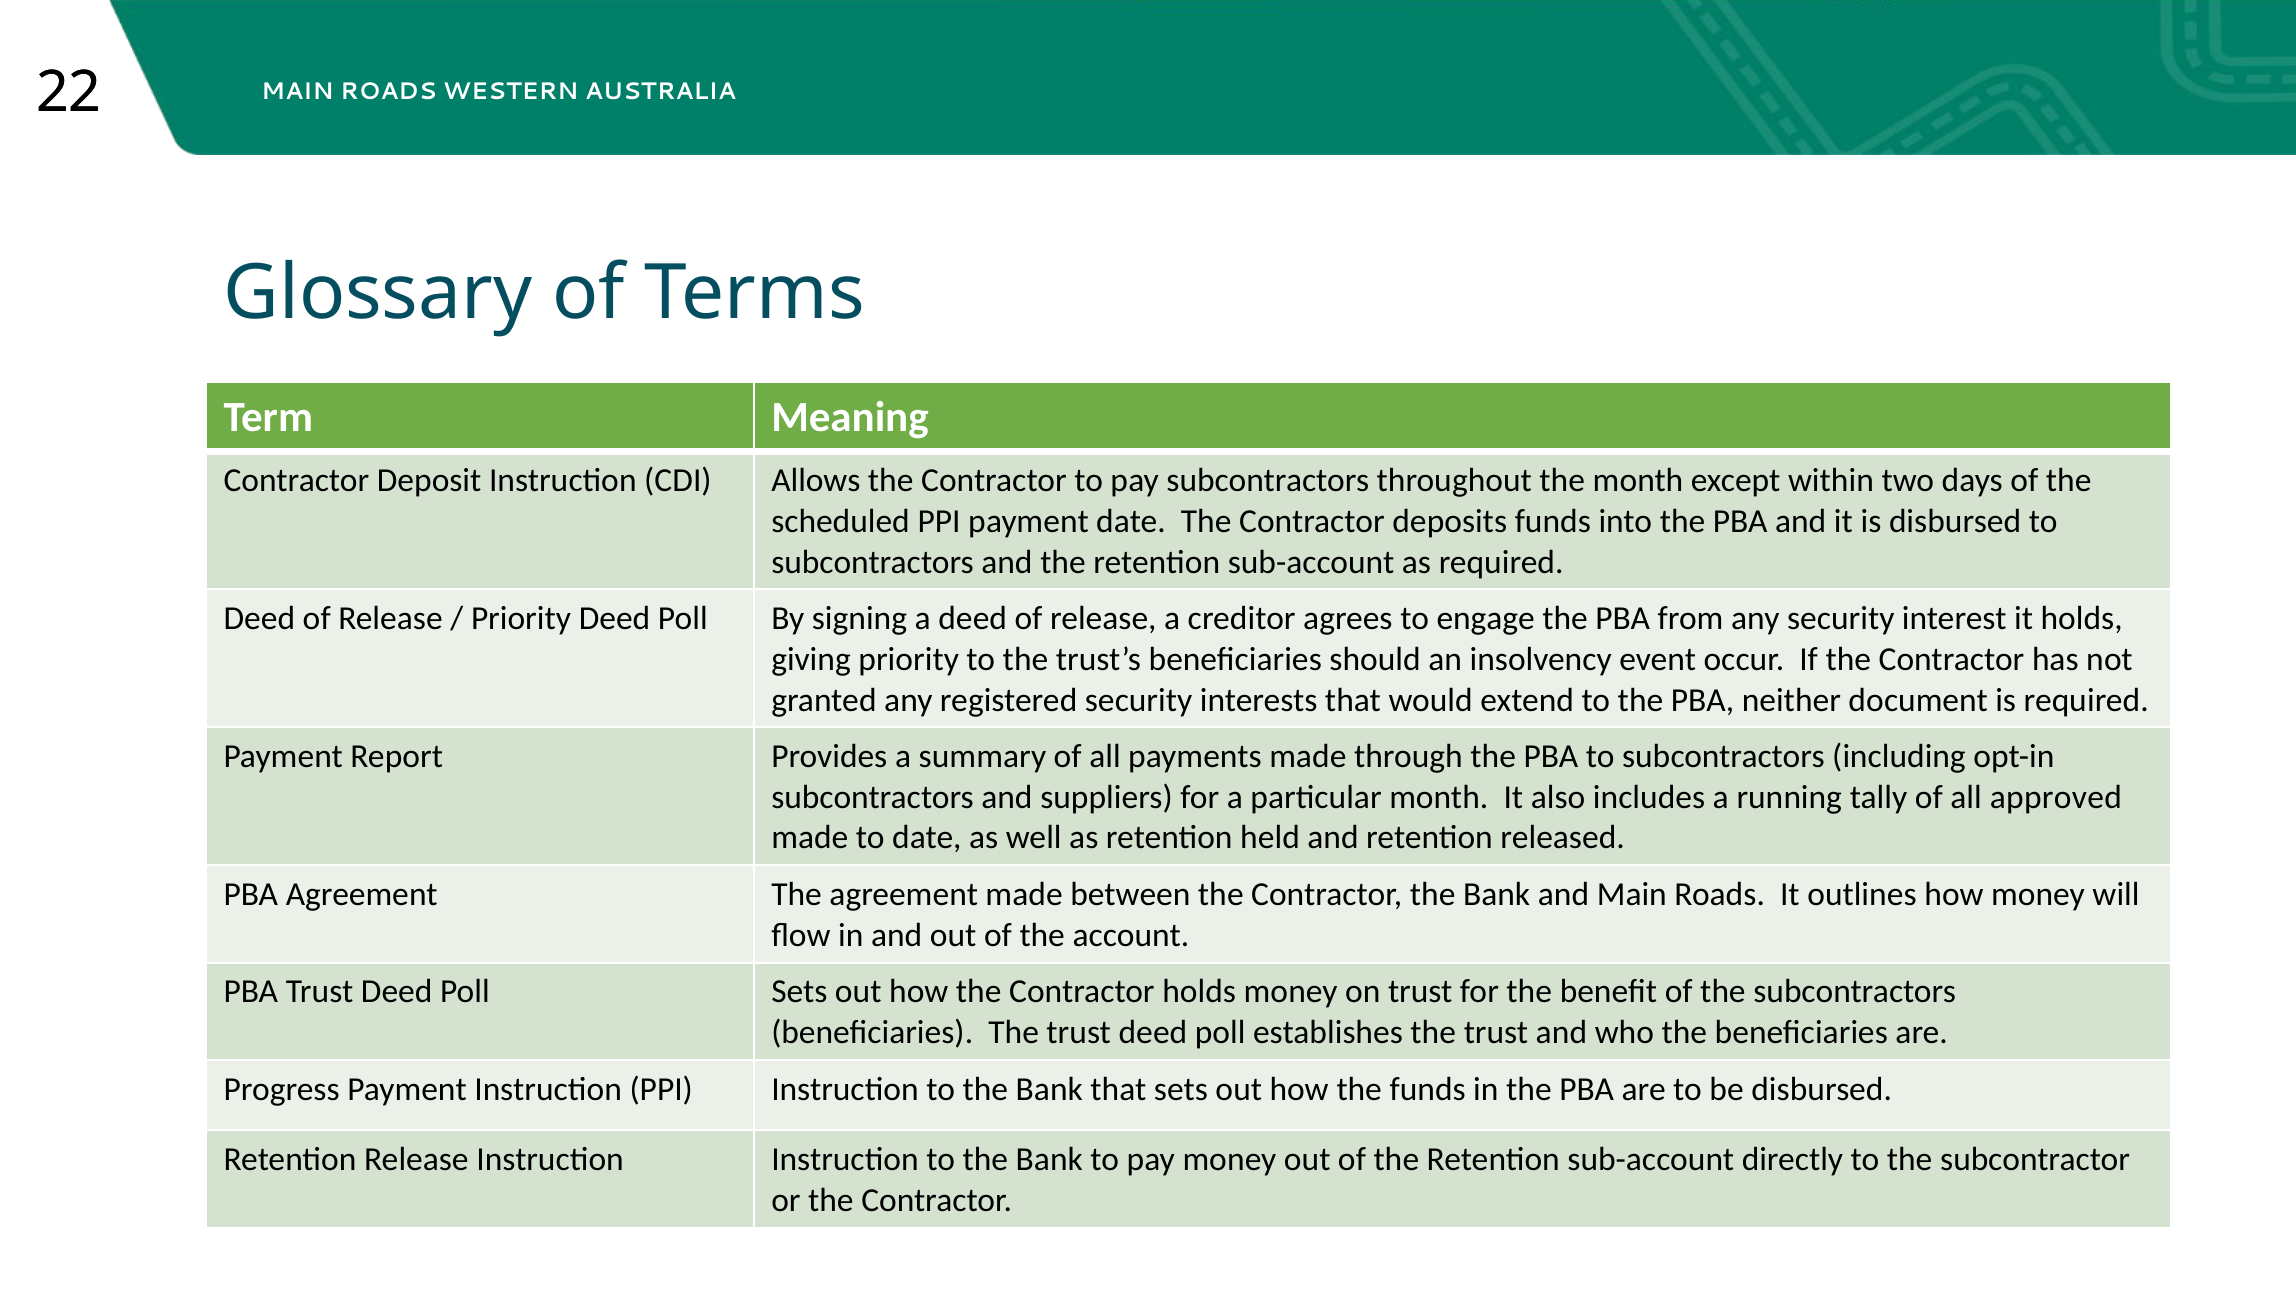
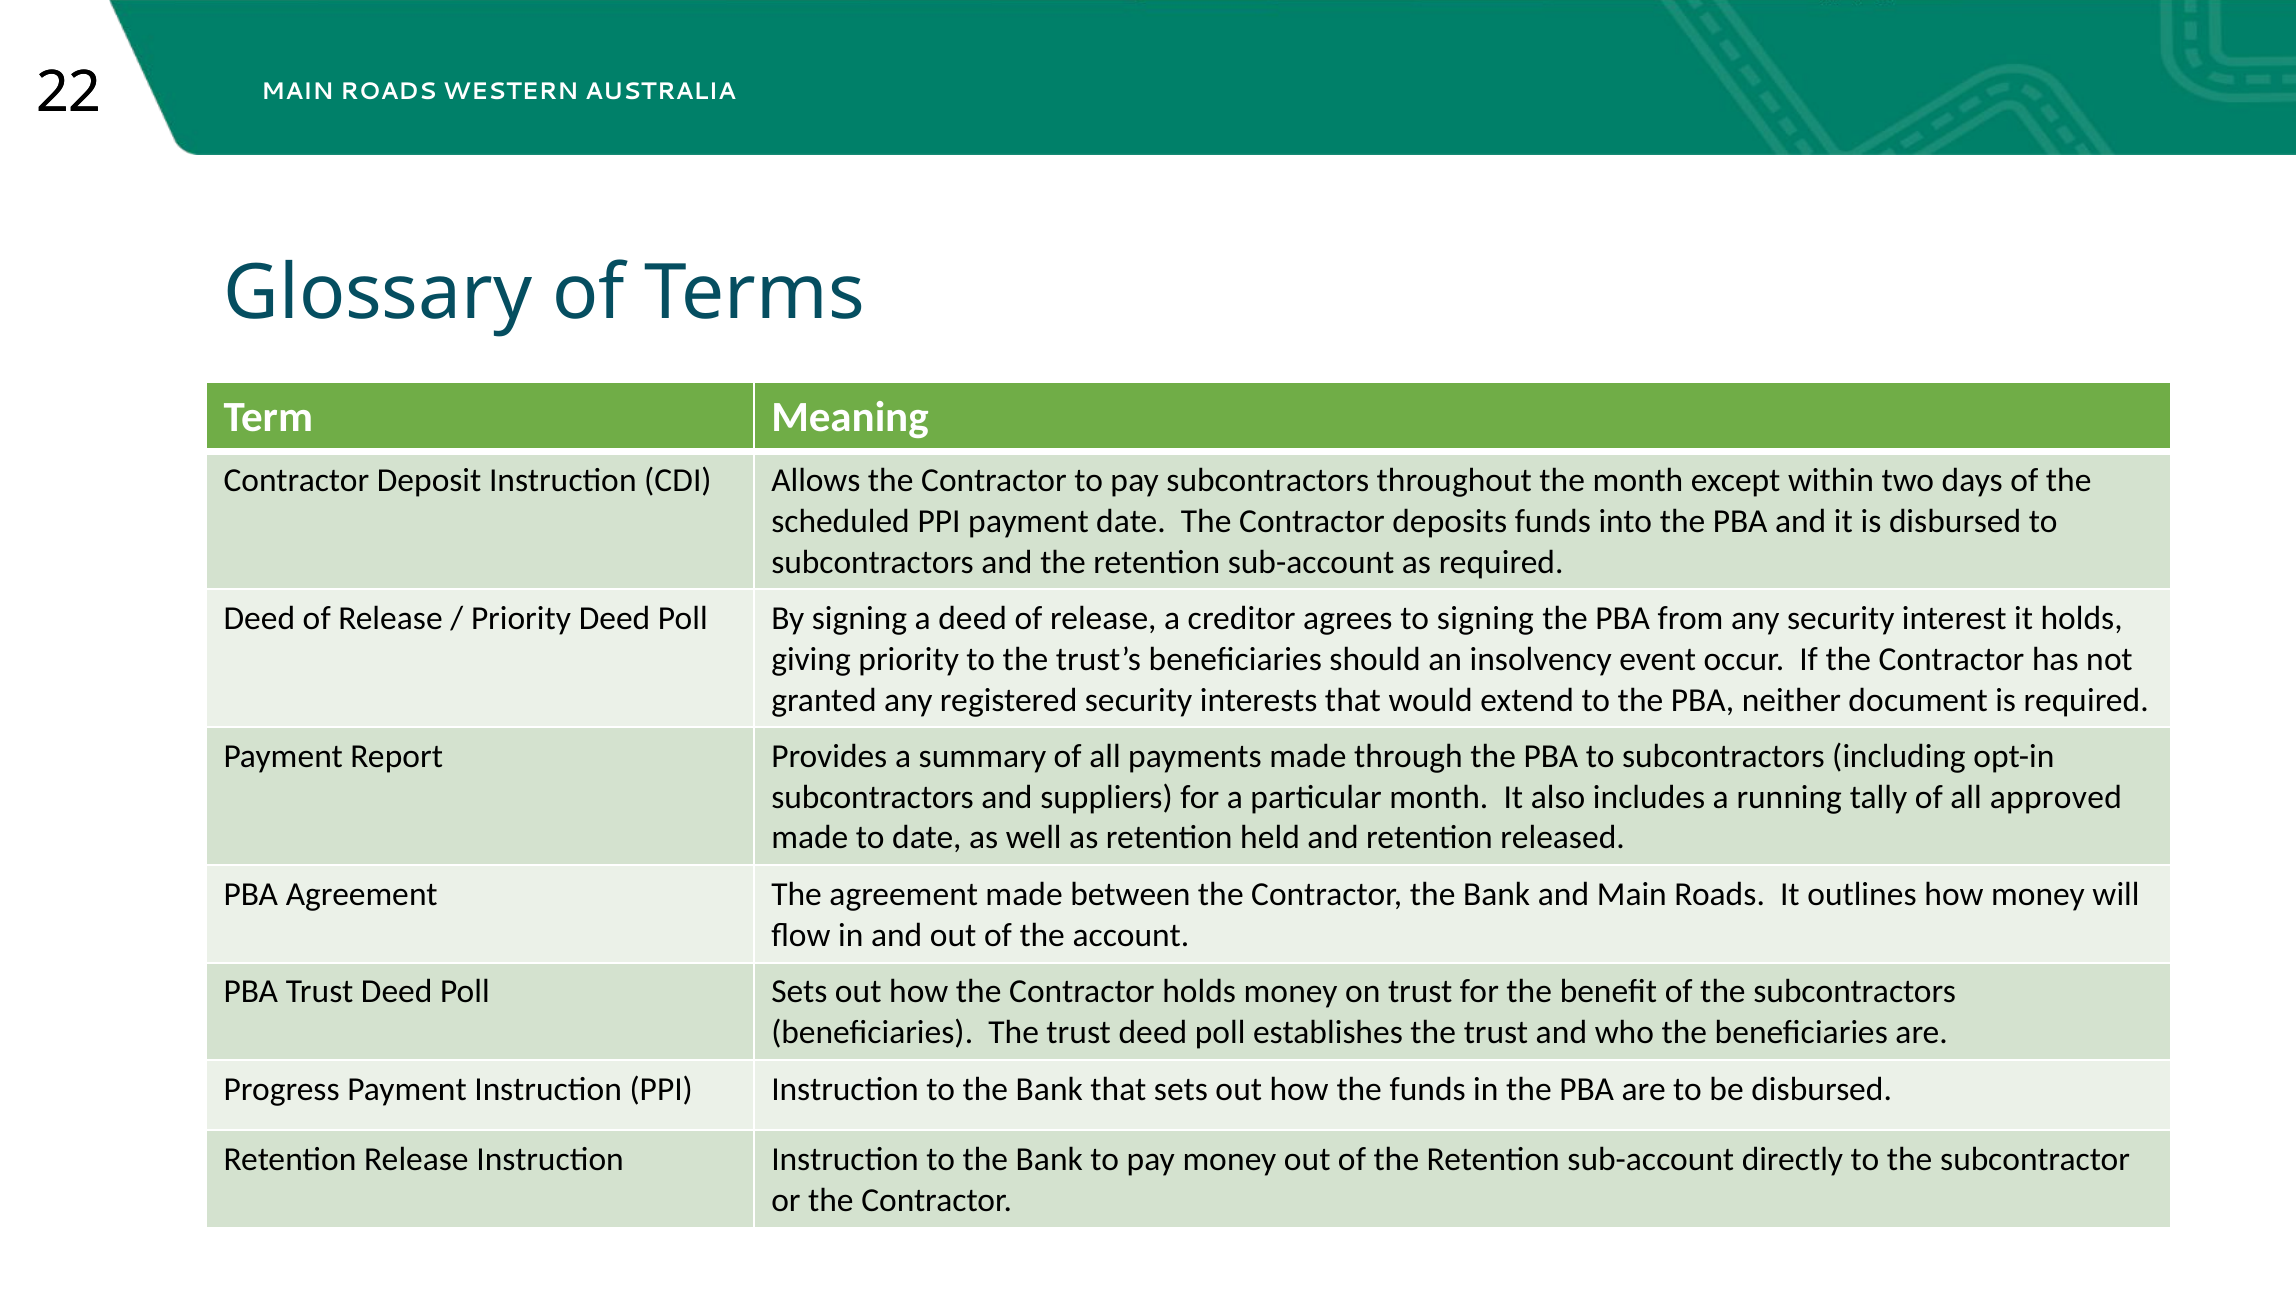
to engage: engage -> signing
